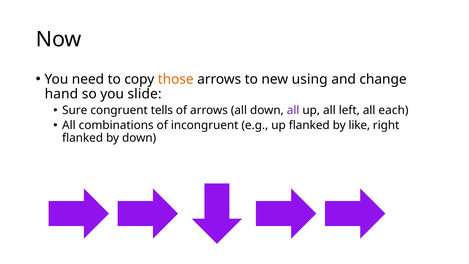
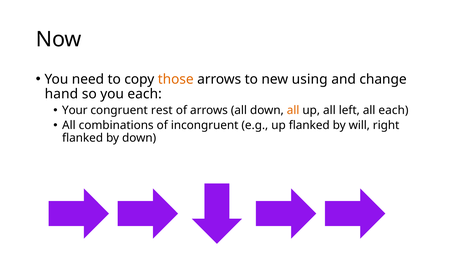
you slide: slide -> each
Sure: Sure -> Your
tells: tells -> rest
all at (293, 110) colour: purple -> orange
like: like -> will
